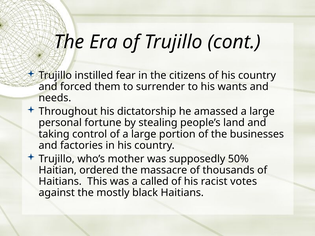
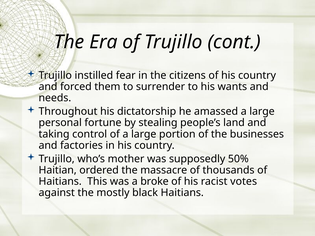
called: called -> broke
